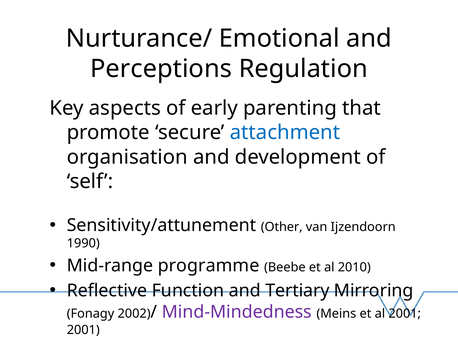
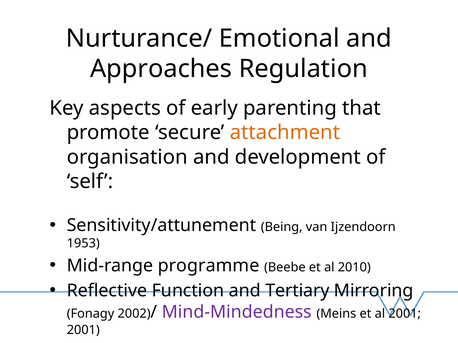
Perceptions: Perceptions -> Approaches
attachment colour: blue -> orange
Other: Other -> Being
1990: 1990 -> 1953
